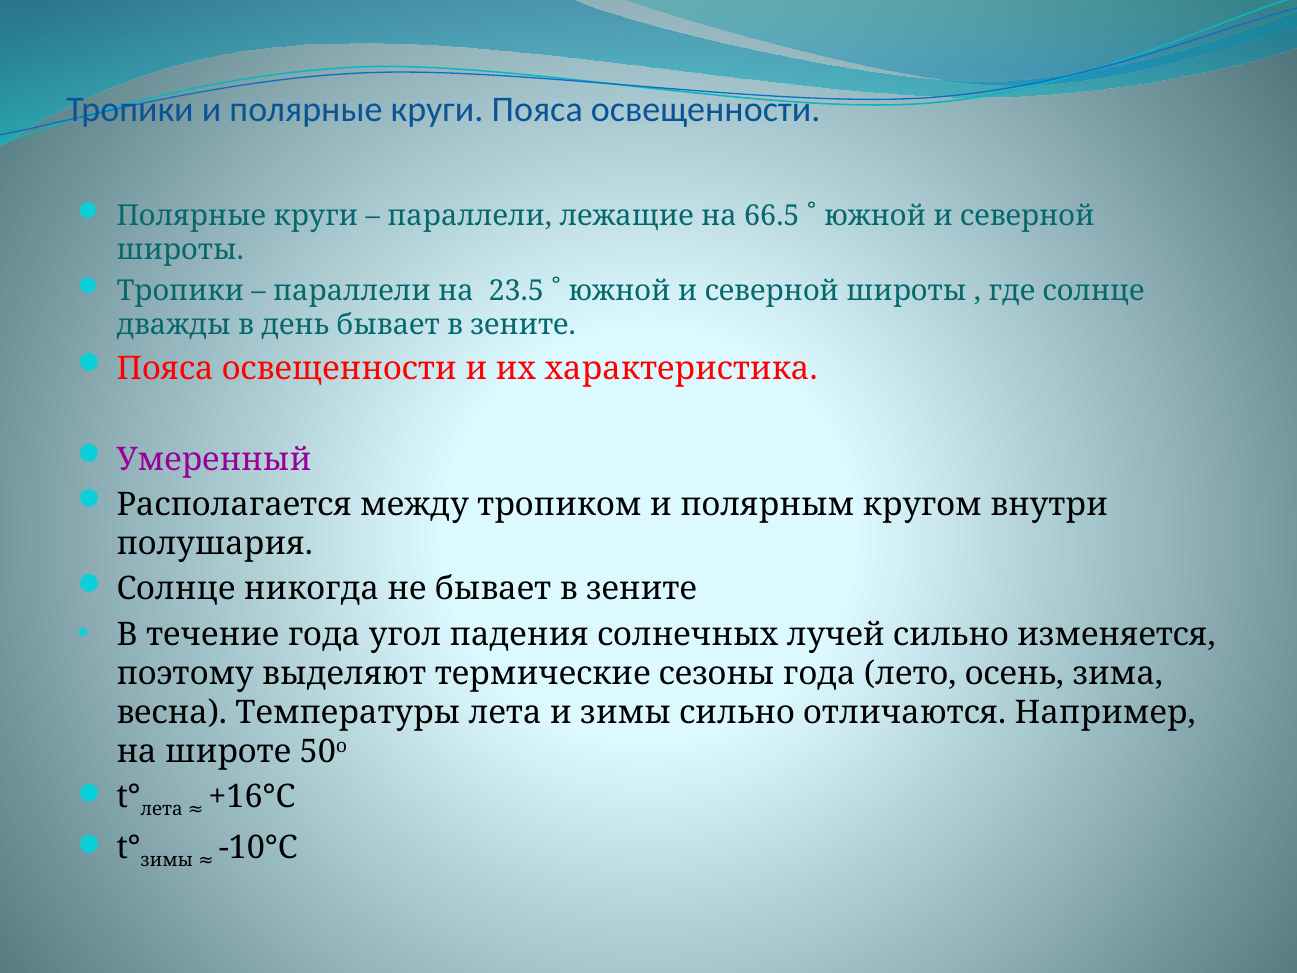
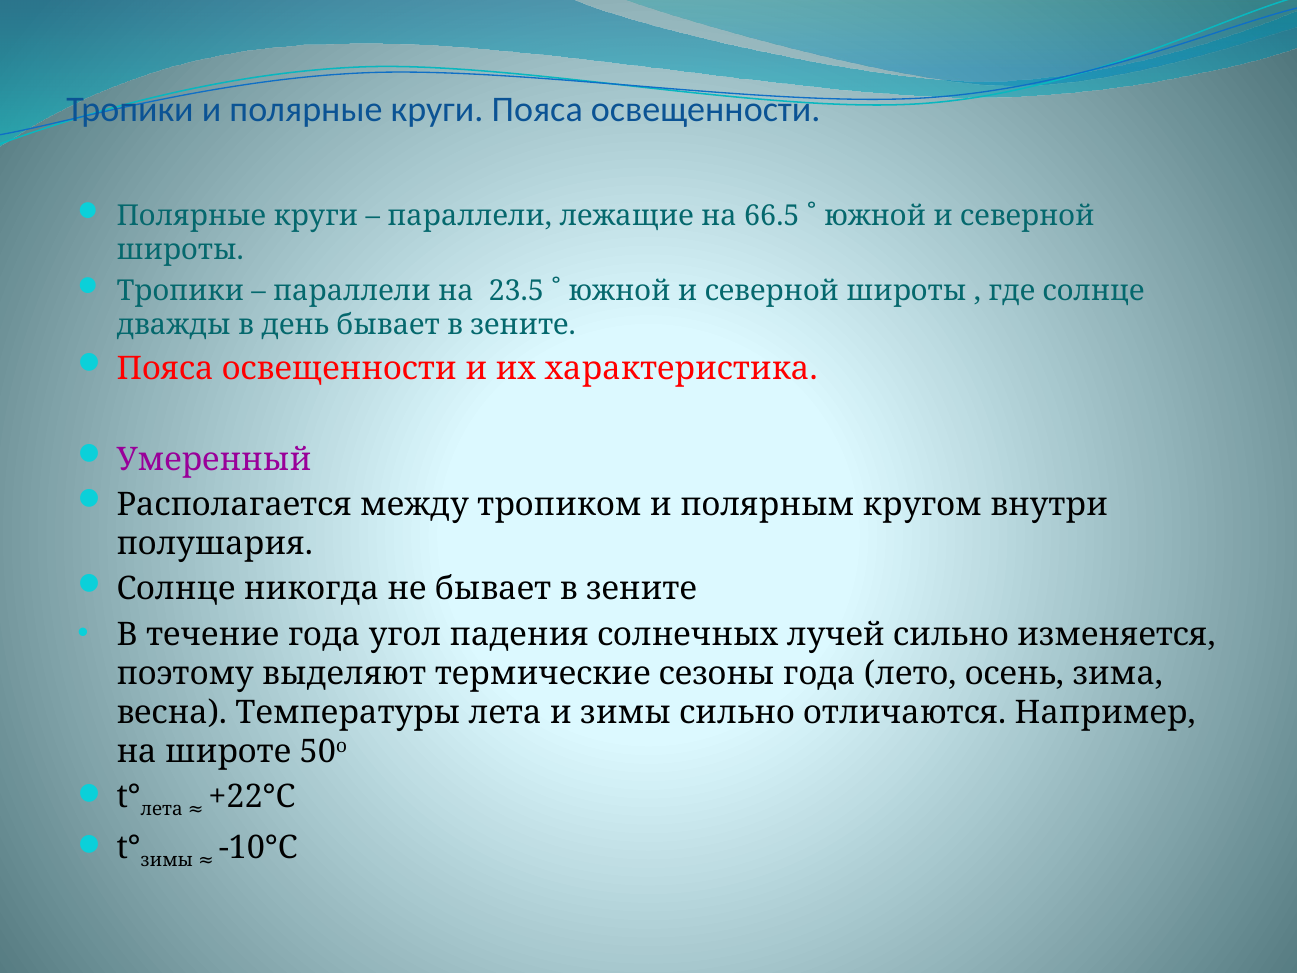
+16°С: +16°С -> +22°С
